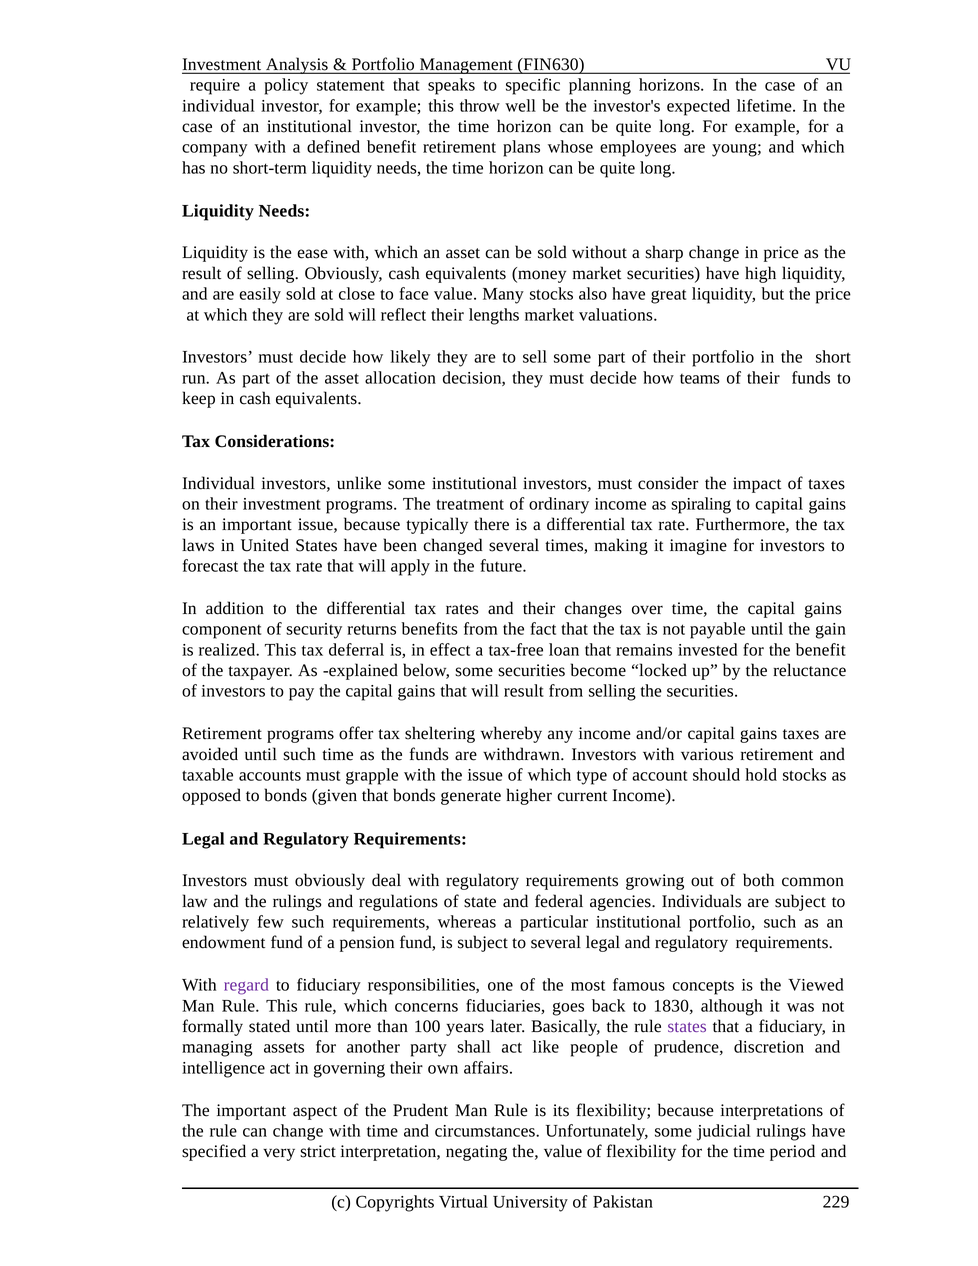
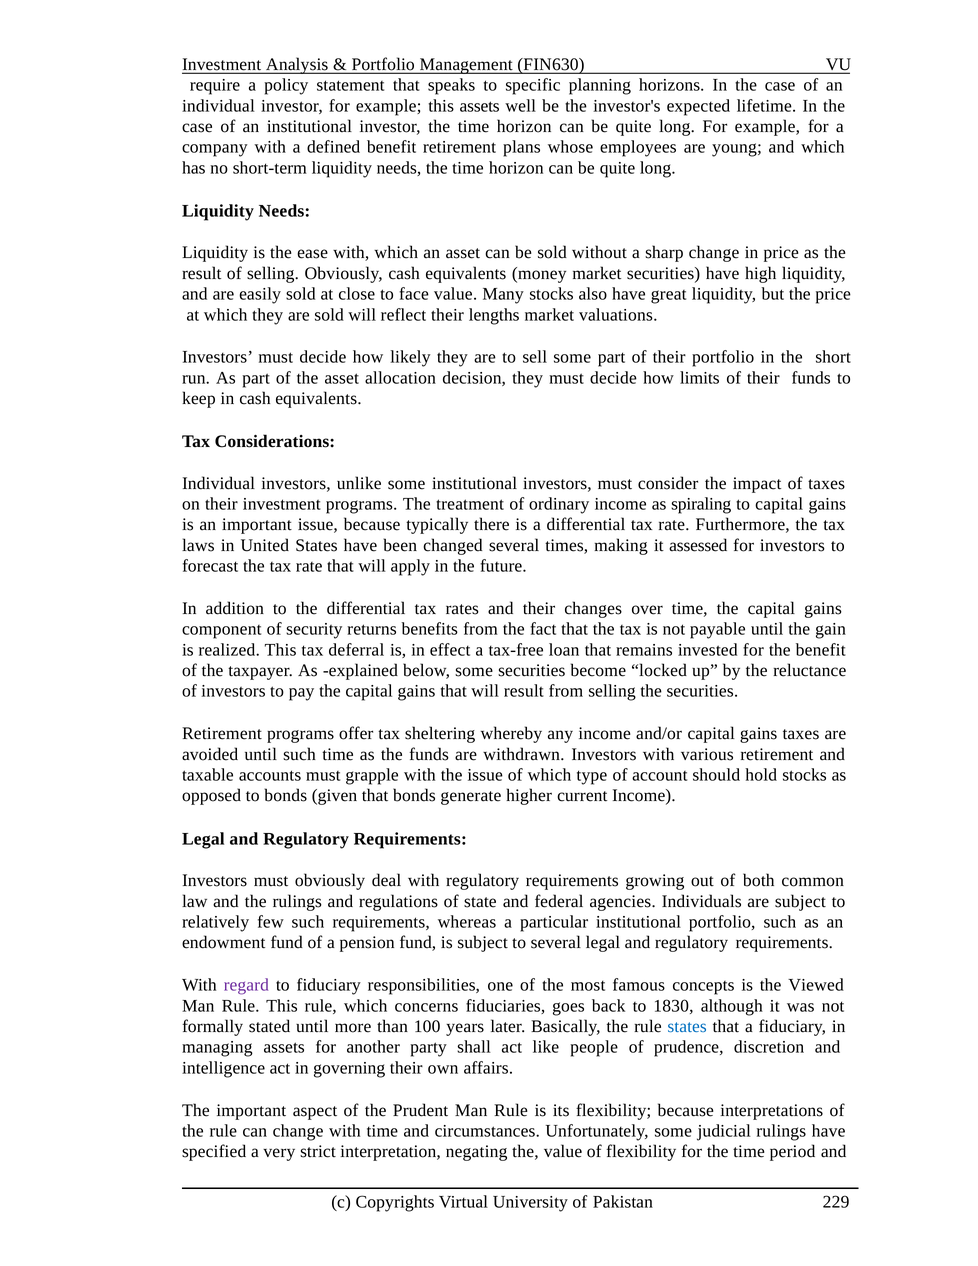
this throw: throw -> assets
teams: teams -> limits
imagine: imagine -> assessed
states at (687, 1026) colour: purple -> blue
